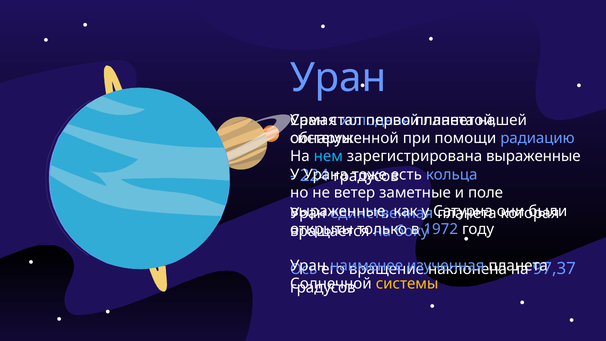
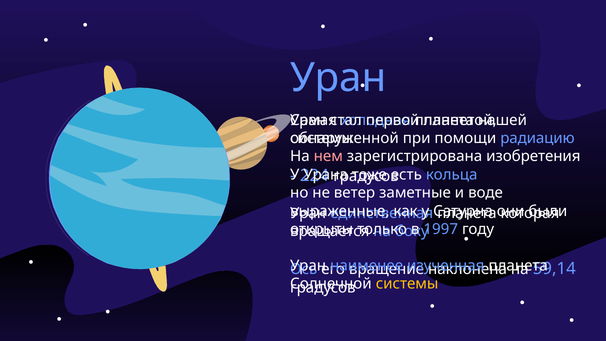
нем colour: light blue -> pink
зарегистрирована выраженные: выраженные -> изобретения
поле: поле -> воде
1972: 1972 -> 1997
97,37: 97,37 -> 59,14
